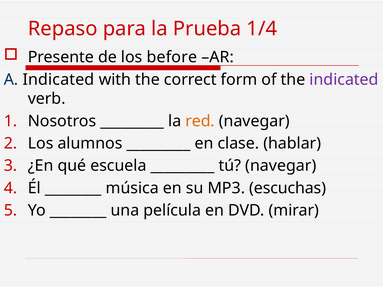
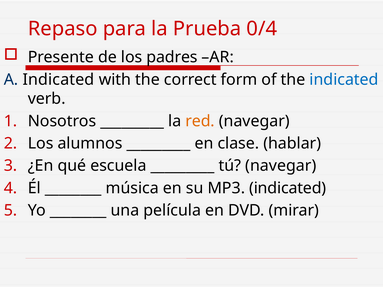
1/4: 1/4 -> 0/4
before: before -> padres
indicated at (344, 80) colour: purple -> blue
MP3 escuchas: escuchas -> indicated
